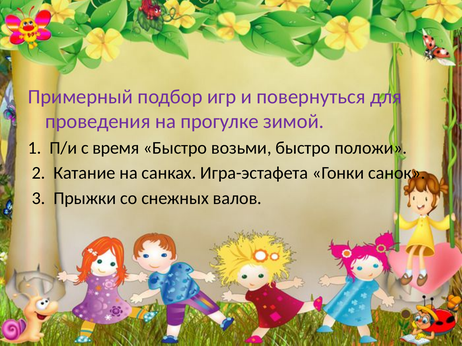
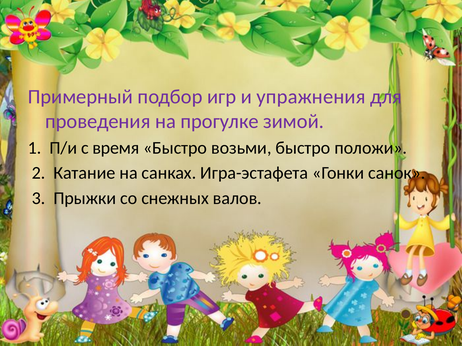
повернуться: повернуться -> упражнения
